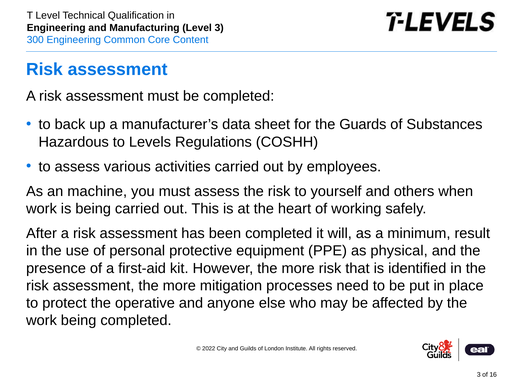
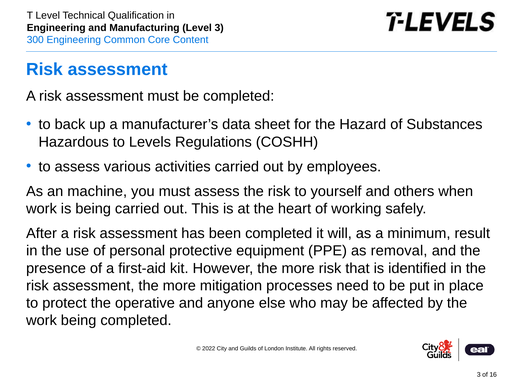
Guards: Guards -> Hazard
physical: physical -> removal
